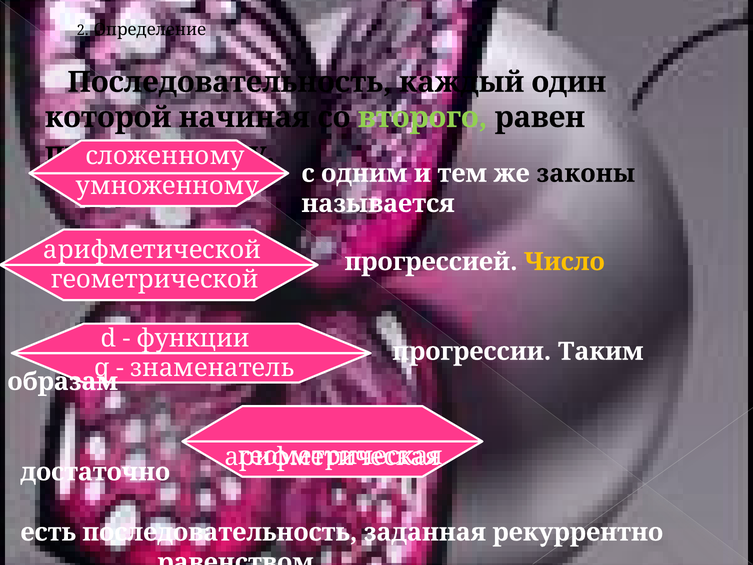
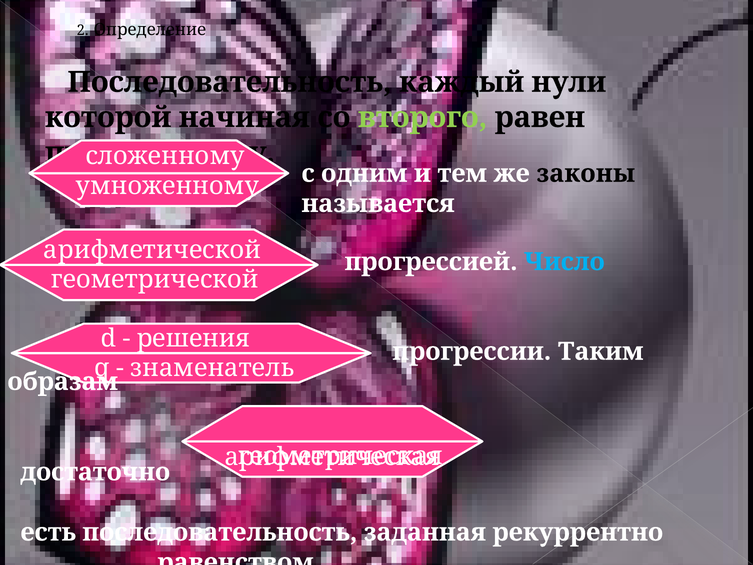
один: один -> нули
Число colour: yellow -> light blue
функции: функции -> решения
